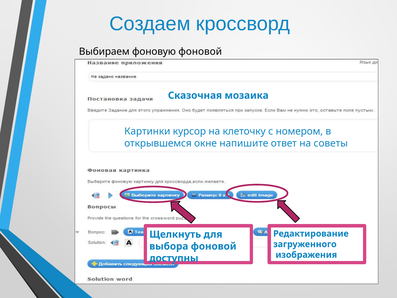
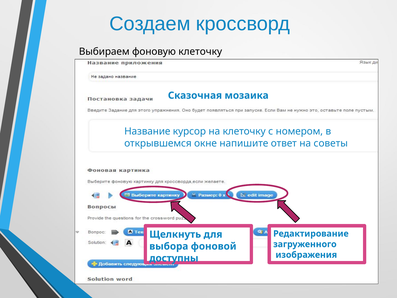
фоновую фоновой: фоновой -> клеточку
Картинки: Картинки -> Название
